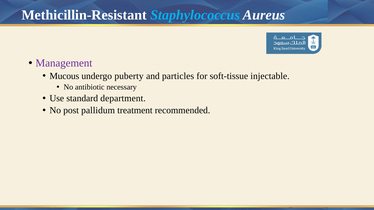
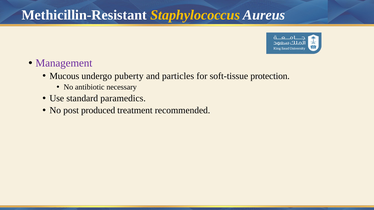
Staphylococcus colour: light blue -> yellow
injectable: injectable -> protection
department: department -> paramedics
pallidum: pallidum -> produced
